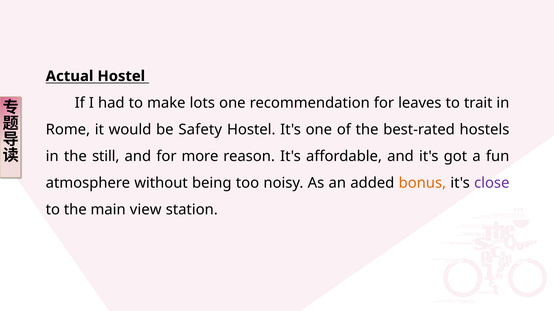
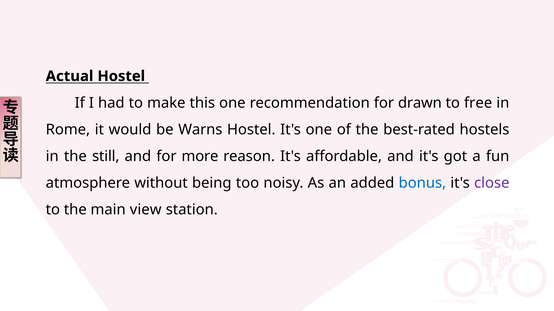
lots: lots -> this
leaves: leaves -> drawn
trait: trait -> free
Safety: Safety -> Warns
bonus colour: orange -> blue
